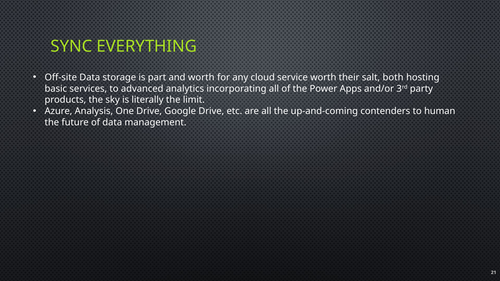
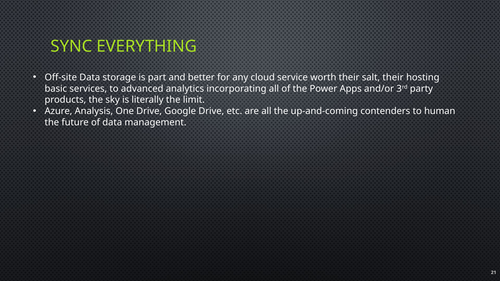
and worth: worth -> better
salt both: both -> their
